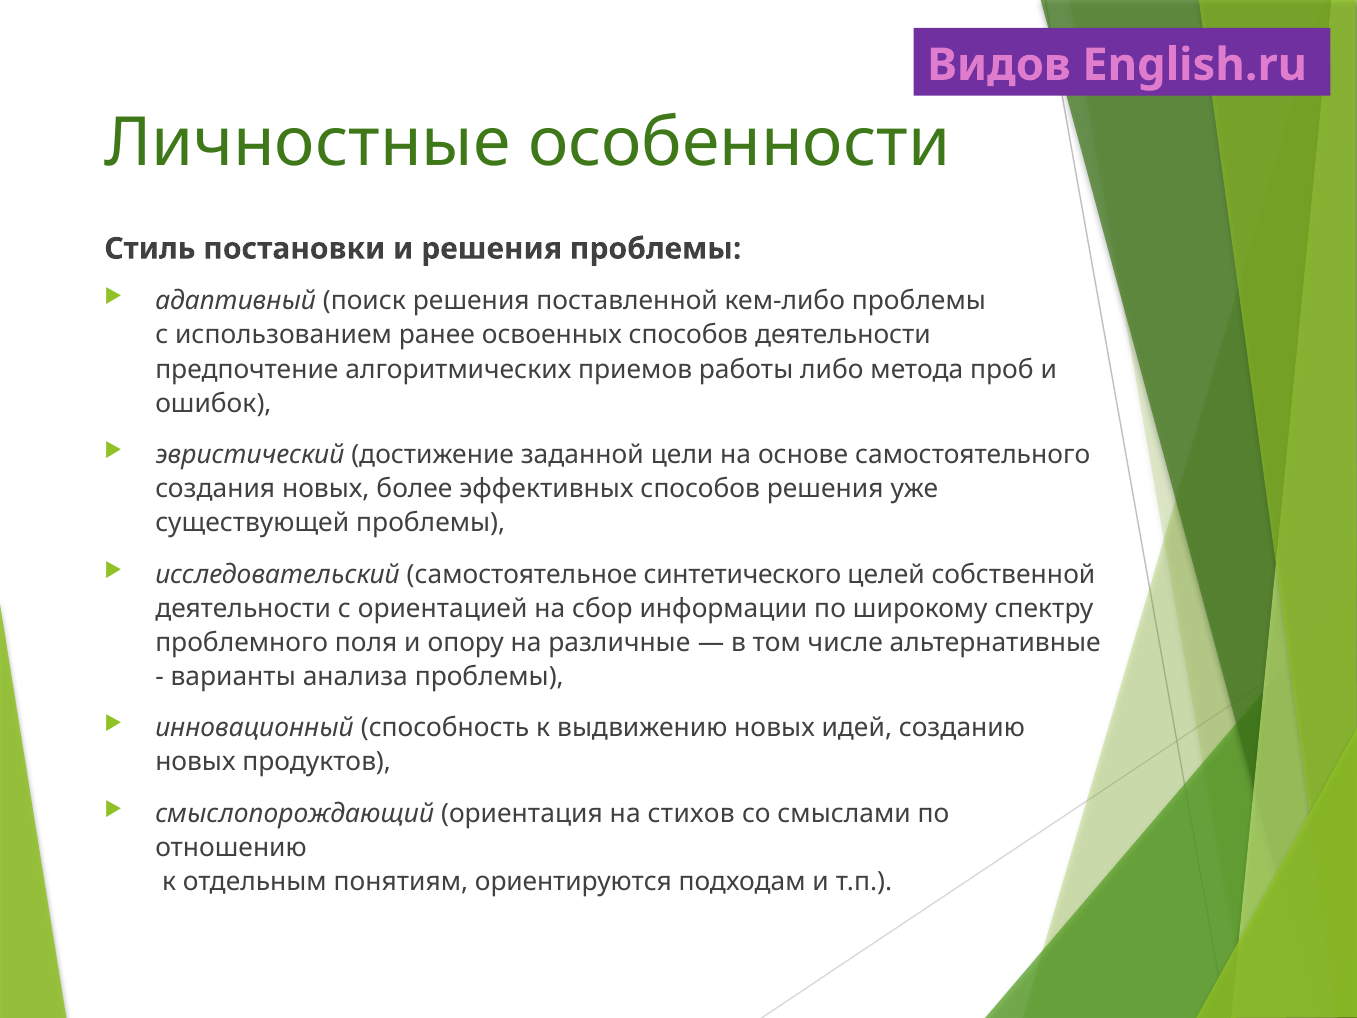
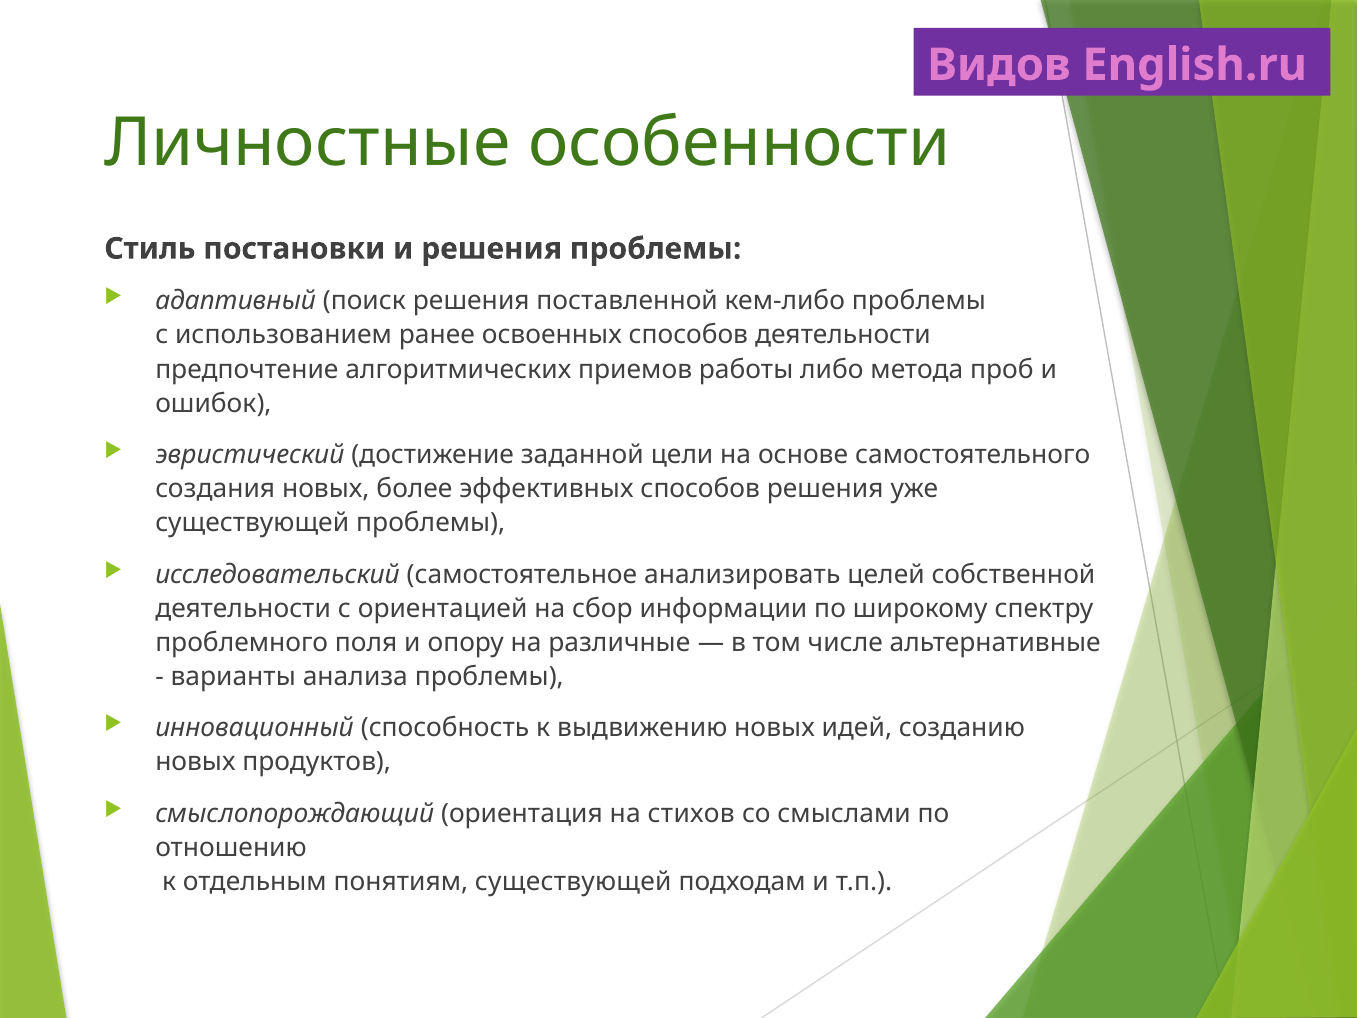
синтетического: синтетического -> анализировать
понятиям ориентируются: ориентируются -> существующей
